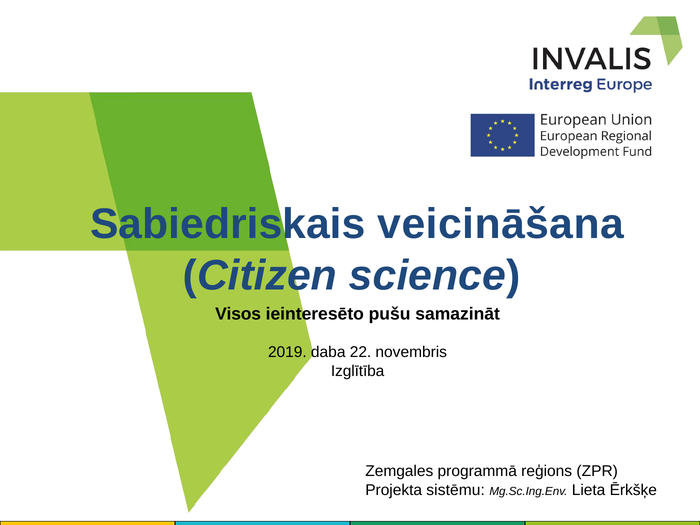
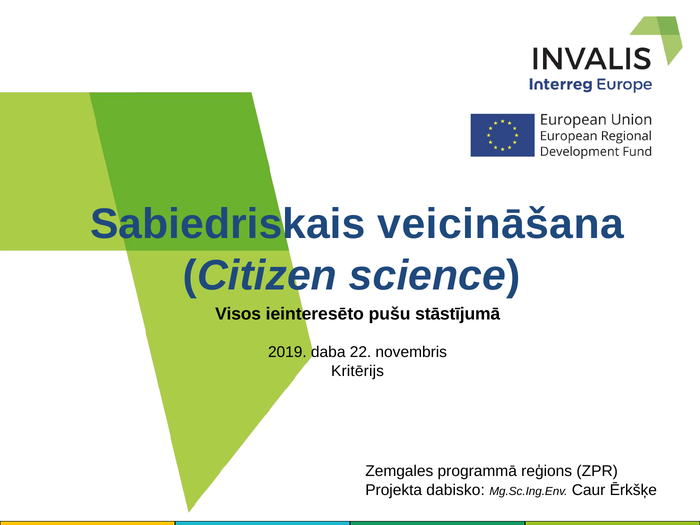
samazināt: samazināt -> stāstījumā
Izglītība: Izglītība -> Kritērijs
sistēmu: sistēmu -> dabisko
Lieta: Lieta -> Caur
